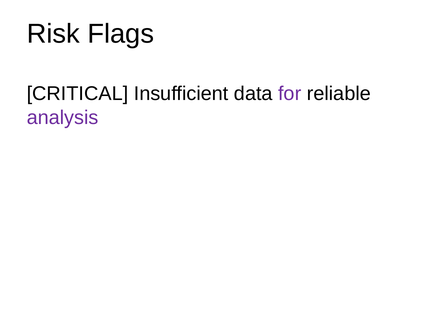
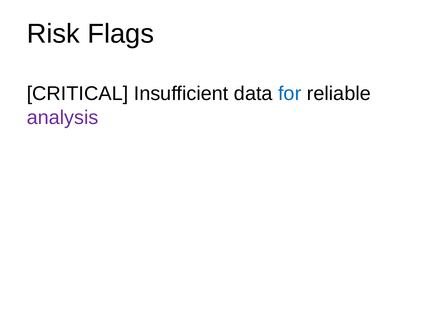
for colour: purple -> blue
